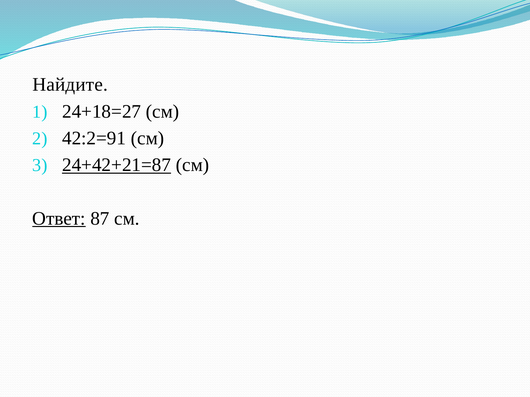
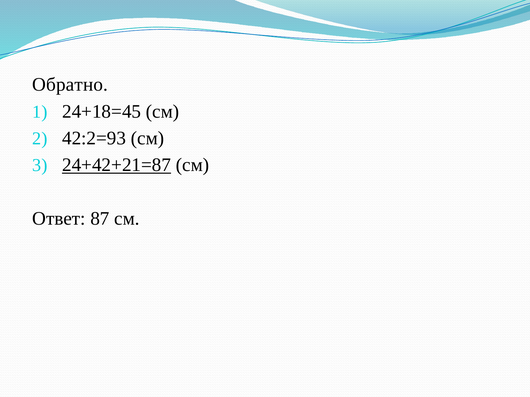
Найдите: Найдите -> Обратно
24+18=27: 24+18=27 -> 24+18=45
42:2=91: 42:2=91 -> 42:2=93
Ответ underline: present -> none
